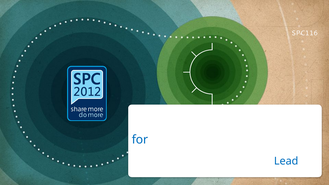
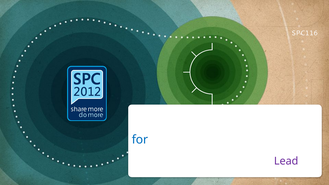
Lead colour: blue -> purple
